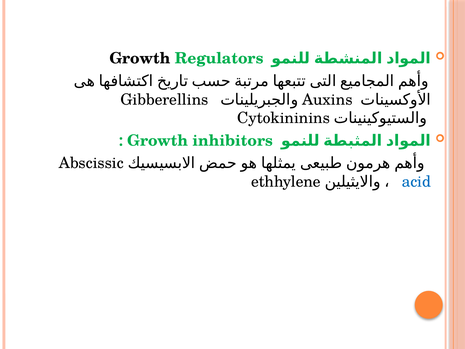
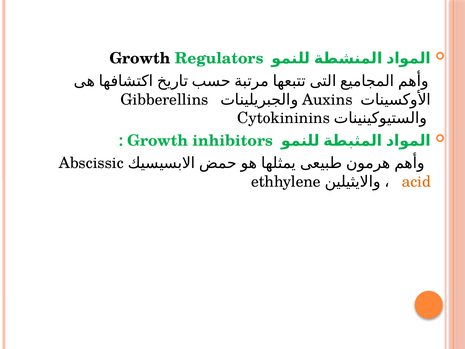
acid colour: blue -> orange
